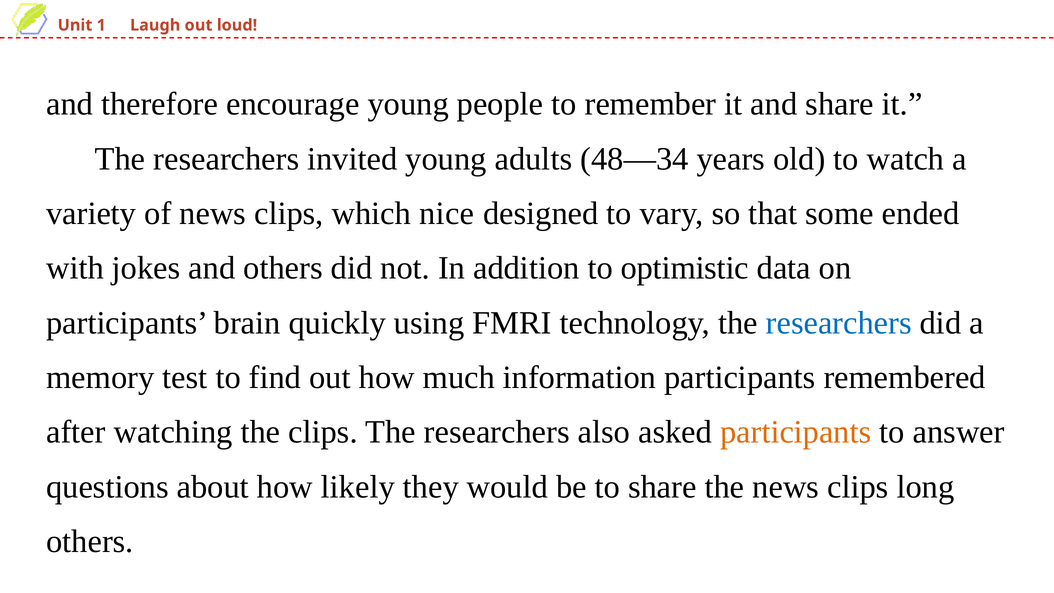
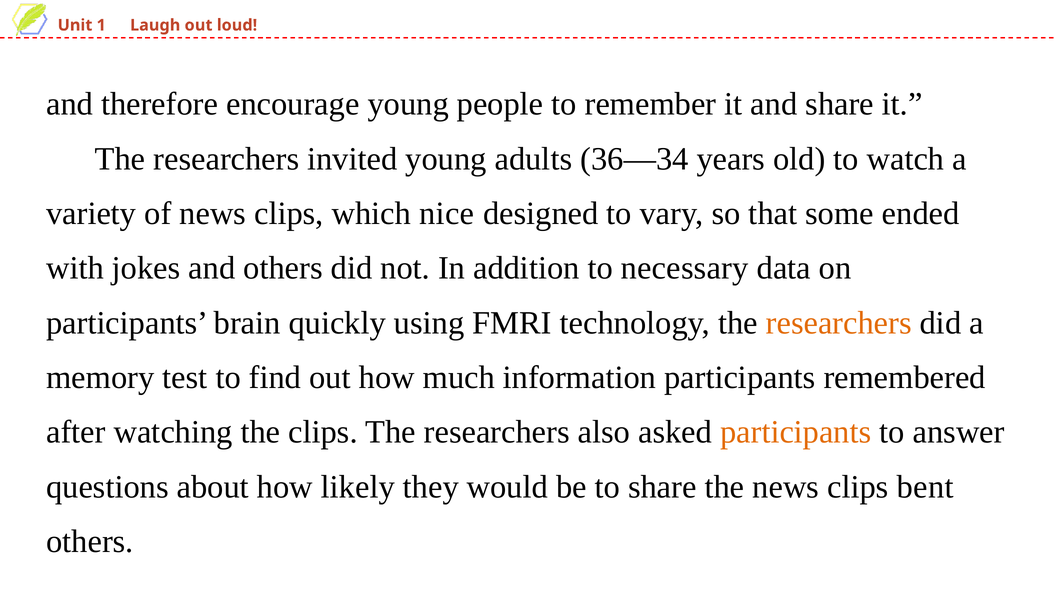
48—34: 48—34 -> 36—34
optimistic: optimistic -> necessary
researchers at (839, 323) colour: blue -> orange
long: long -> bent
